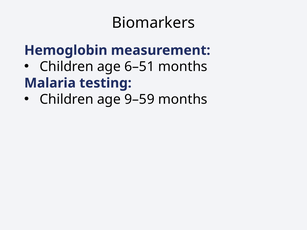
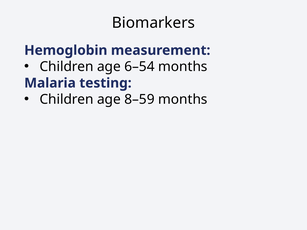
6–51: 6–51 -> 6–54
9–59: 9–59 -> 8–59
